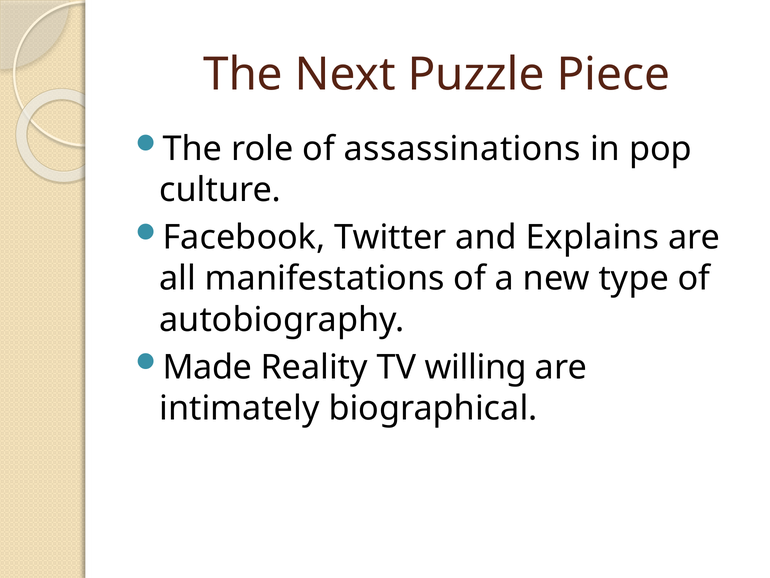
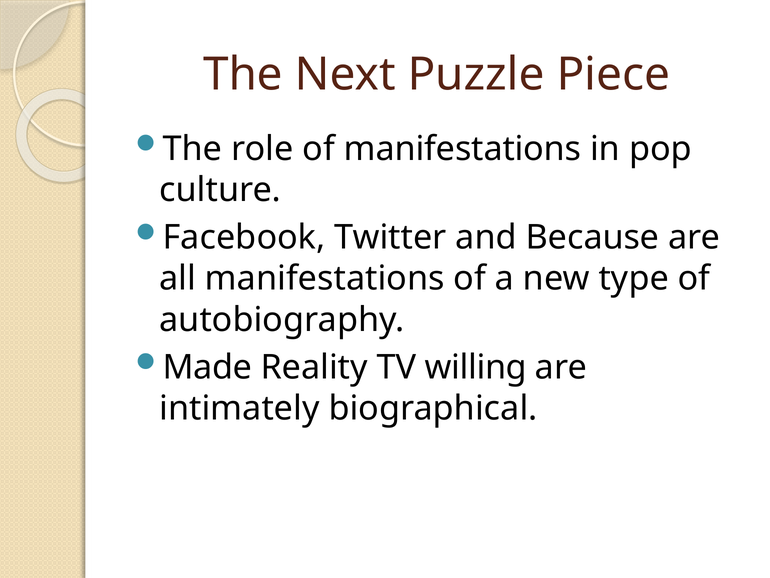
of assassinations: assassinations -> manifestations
Explains: Explains -> Because
